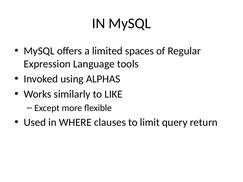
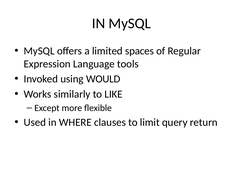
ALPHAS: ALPHAS -> WOULD
